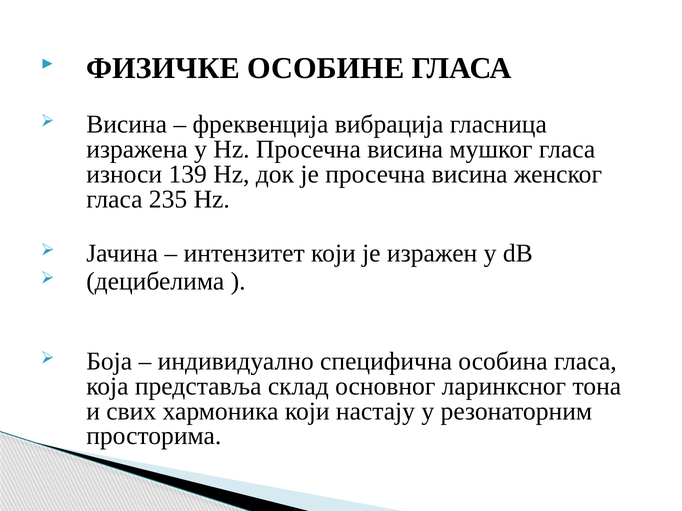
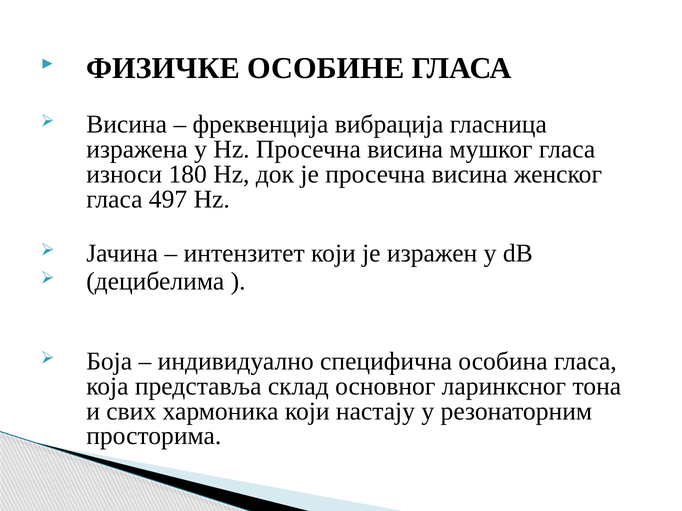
139: 139 -> 180
235: 235 -> 497
